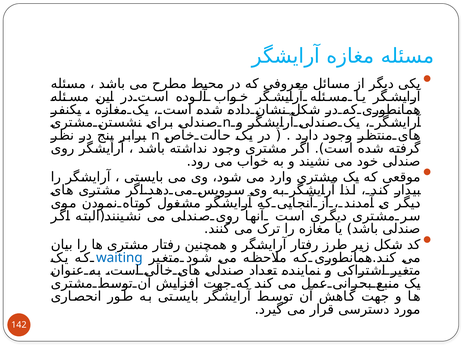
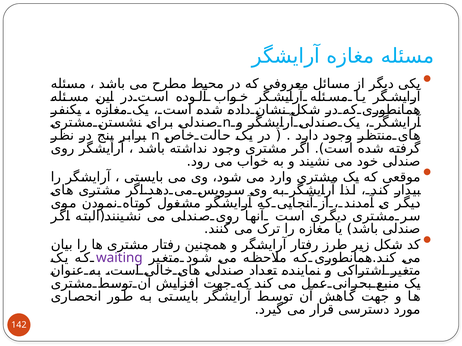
waiting colour: blue -> purple
